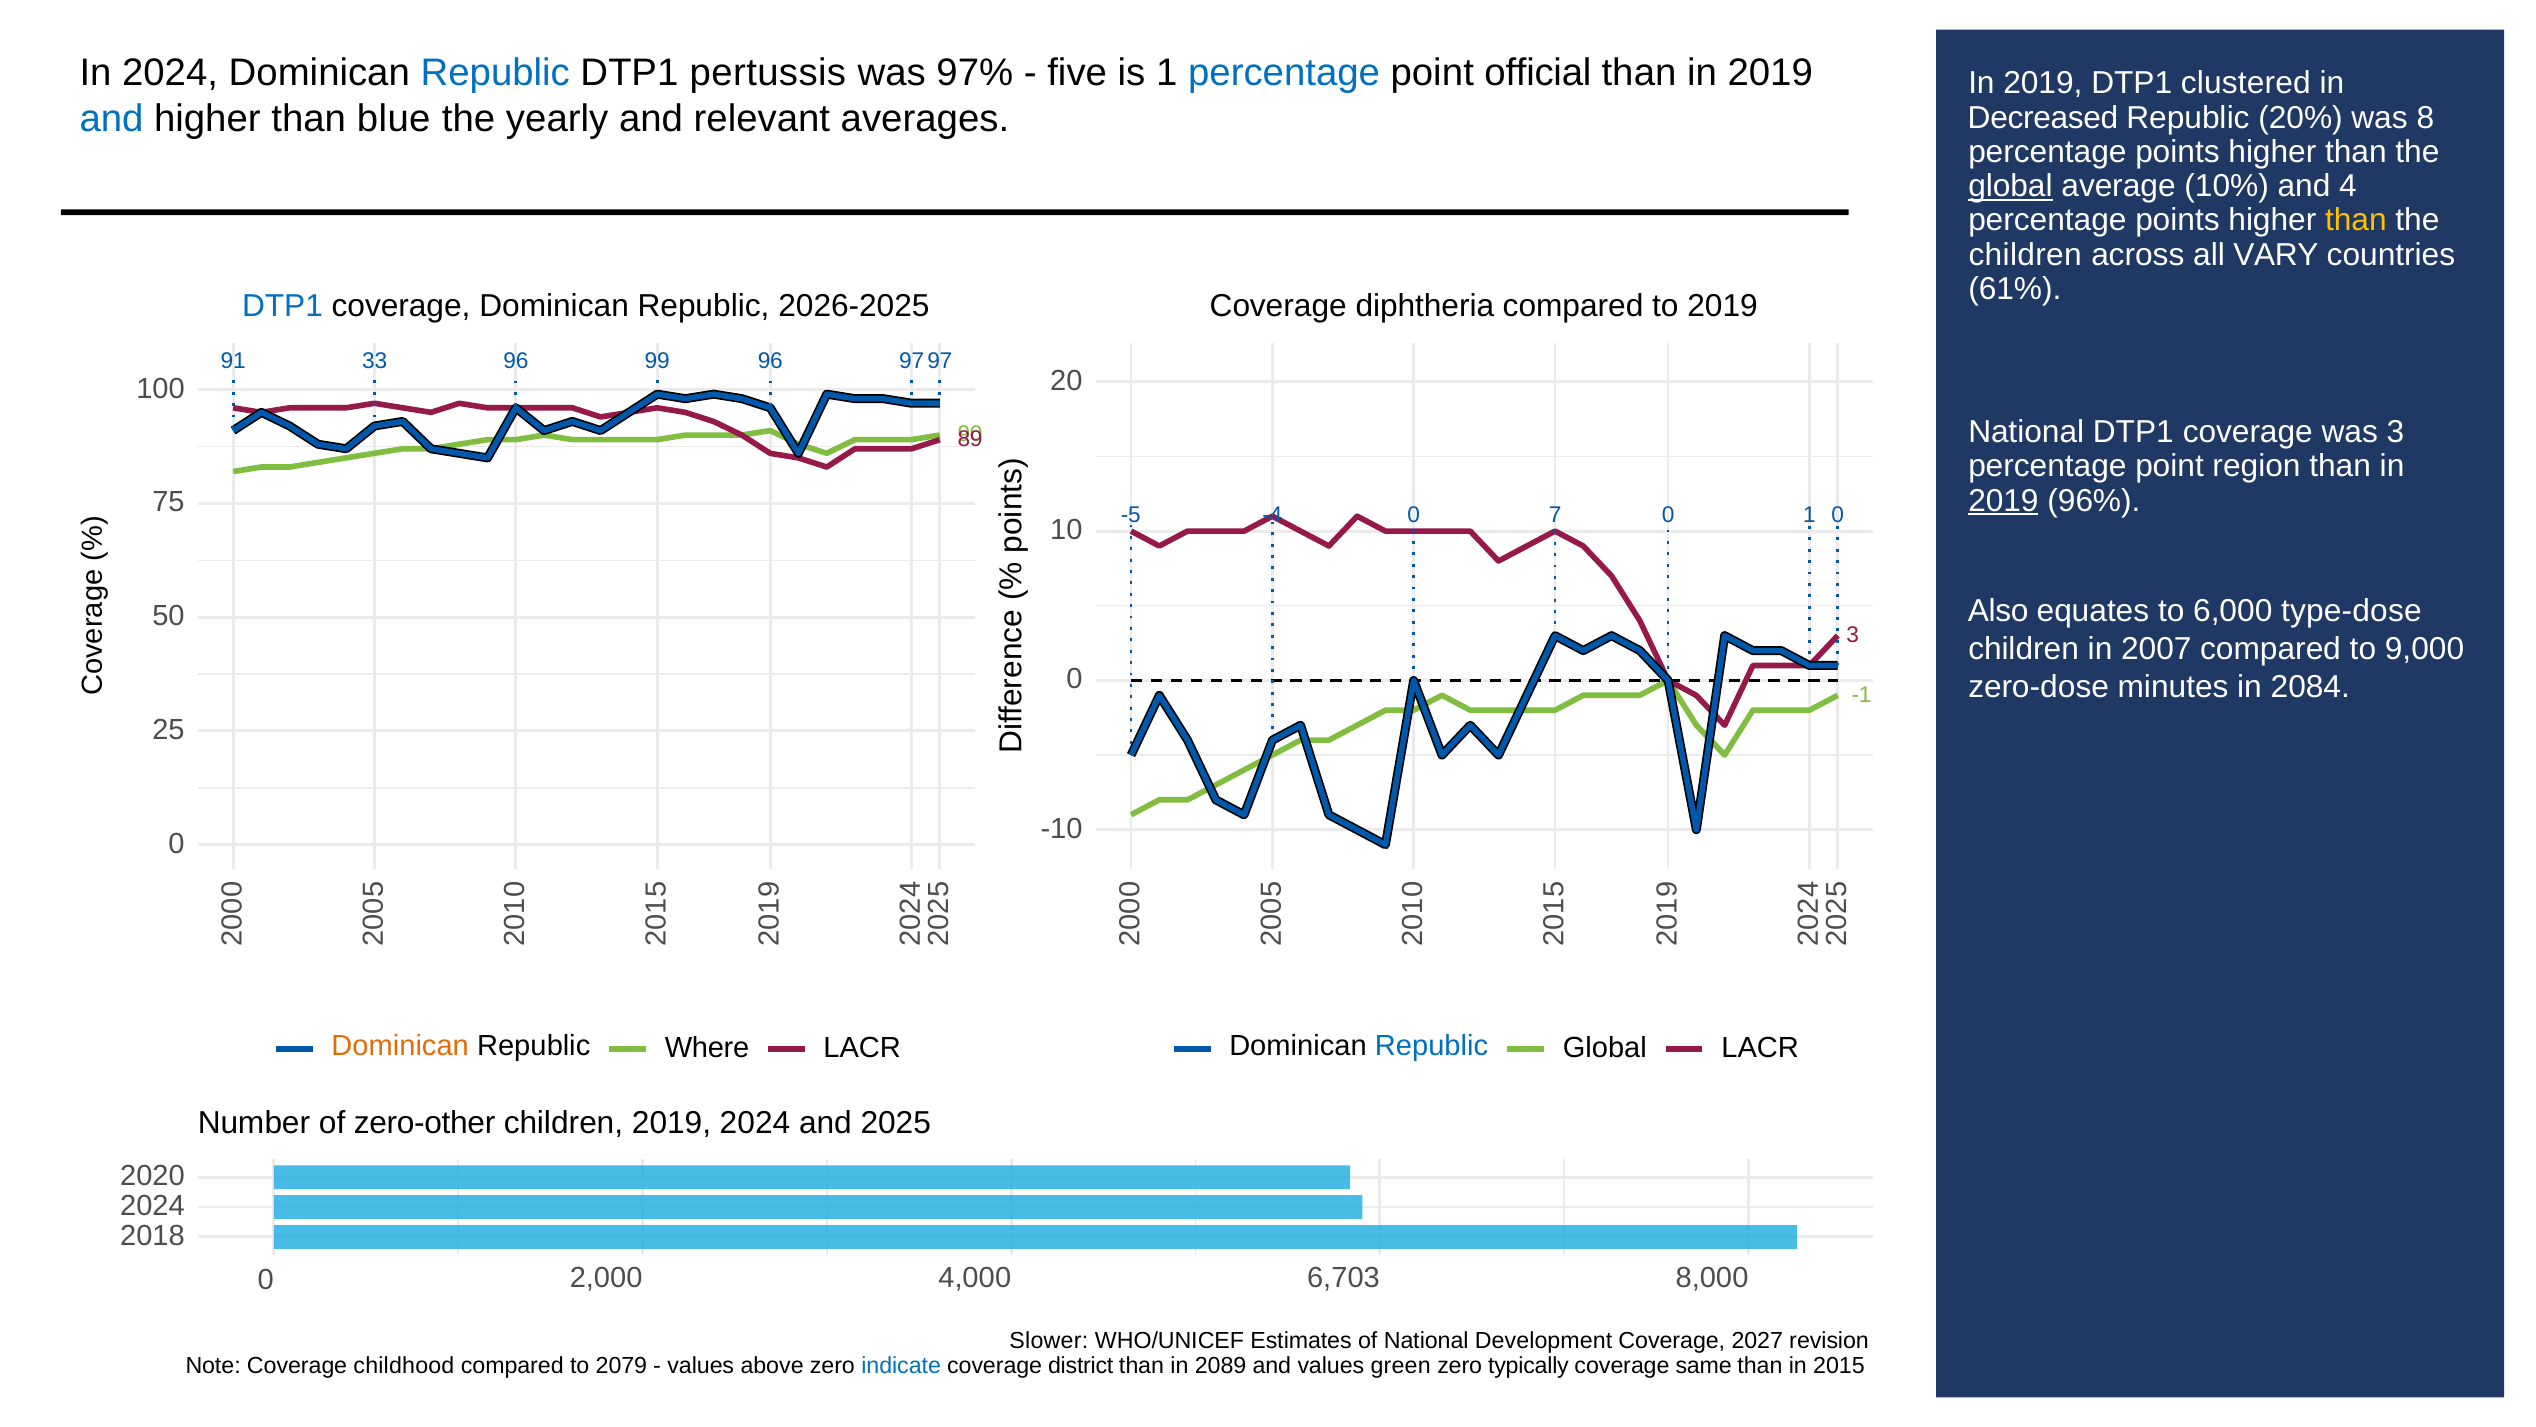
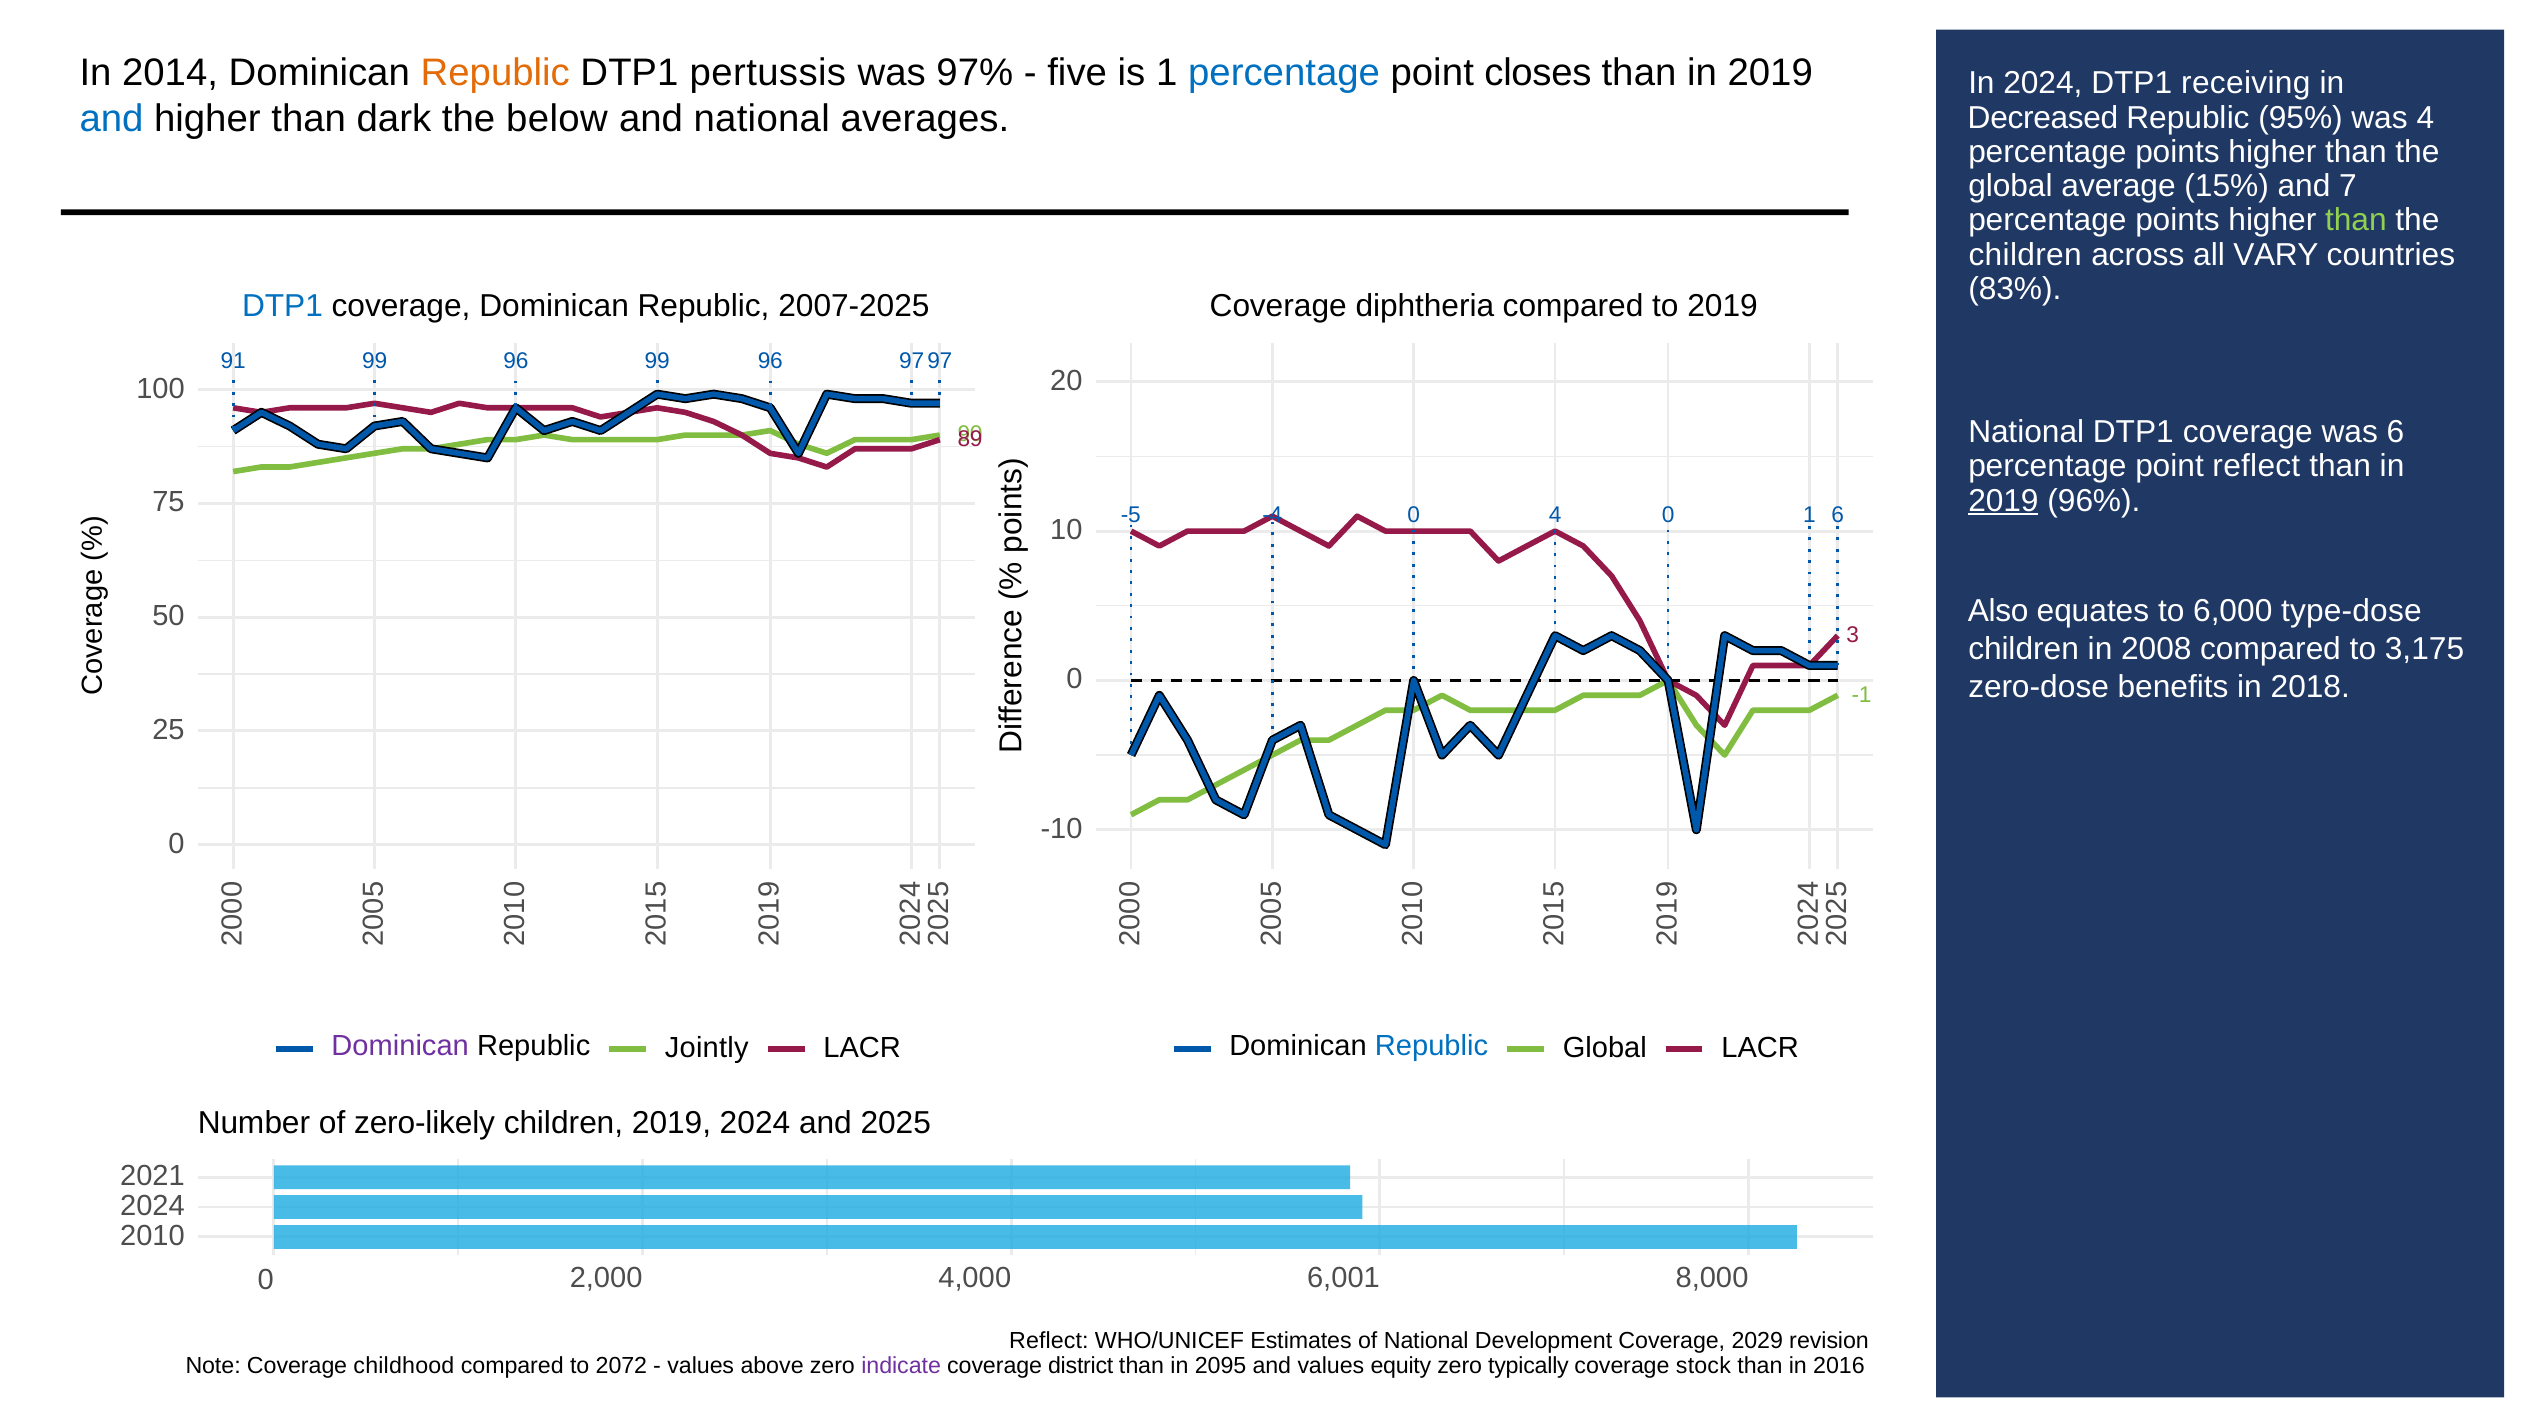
In 2024: 2024 -> 2014
Republic at (495, 73) colour: blue -> orange
official: official -> closes
2019 at (2043, 83): 2019 -> 2024
clustered: clustered -> receiving
blue: blue -> dark
yearly: yearly -> below
and relevant: relevant -> national
20%: 20% -> 95%
was 8: 8 -> 4
global at (2010, 186) underline: present -> none
10%: 10% -> 15%
and 4: 4 -> 7
than at (2356, 220) colour: yellow -> light green
61%: 61% -> 83%
2026-2025: 2026-2025 -> 2007-2025
91 33: 33 -> 99
was 3: 3 -> 6
point region: region -> reflect
0 7: 7 -> 4
0 at (1838, 515): 0 -> 6
2007: 2007 -> 2008
9,000: 9,000 -> 3,175
minutes: minutes -> benefits
2084: 2084 -> 2018
Dominican at (400, 1045) colour: orange -> purple
Where: Where -> Jointly
zero-other: zero-other -> zero-likely
2020: 2020 -> 2021
2018: 2018 -> 2010
6,703: 6,703 -> 6,001
Slower at (1049, 1341): Slower -> Reflect
2027: 2027 -> 2029
2079: 2079 -> 2072
indicate colour: blue -> purple
2089: 2089 -> 2095
green: green -> equity
same: same -> stock
2015: 2015 -> 2016
